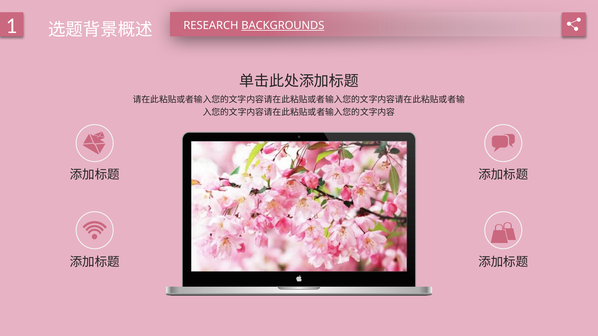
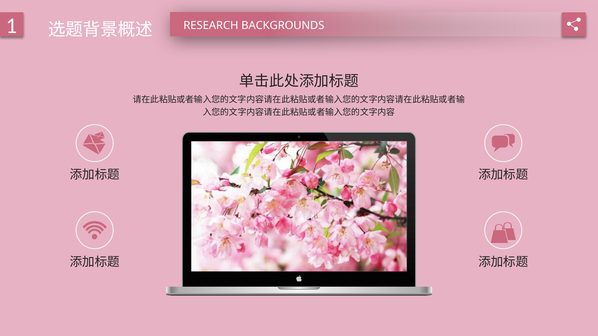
BACKGROUNDS underline: present -> none
